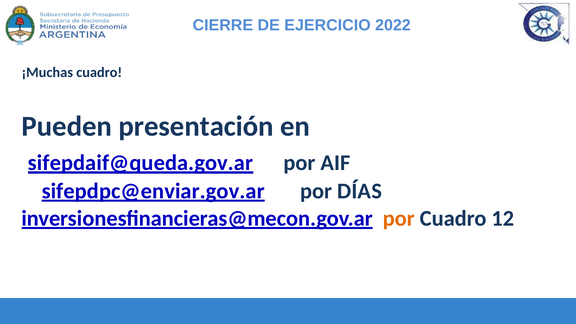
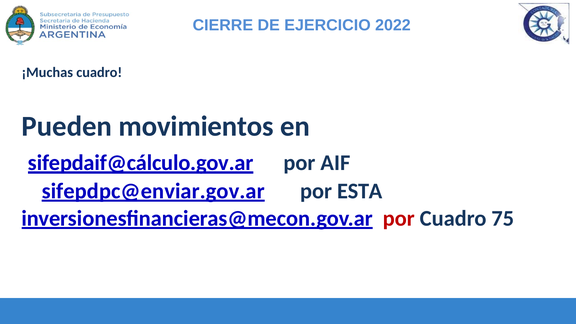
presentación: presentación -> movimientos
sifepdaif@queda.gov.ar: sifepdaif@queda.gov.ar -> sifepdaif@cálculo.gov.ar
DÍAS: DÍAS -> ESTA
por at (399, 218) colour: orange -> red
12: 12 -> 75
